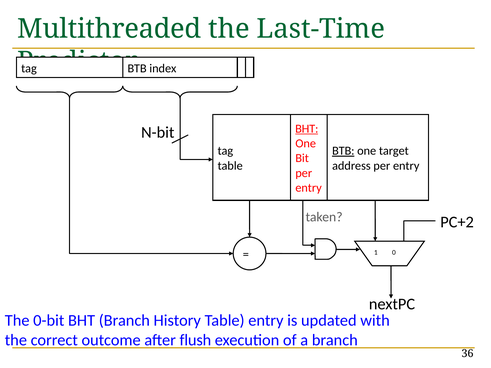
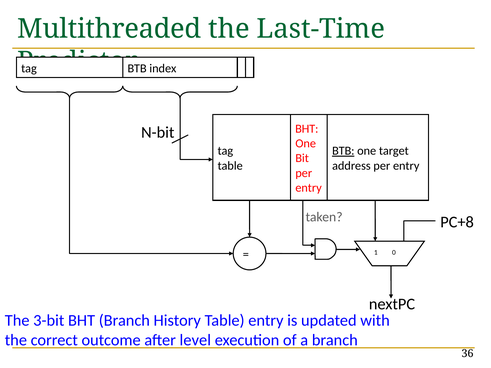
BHT at (307, 129) underline: present -> none
PC+2: PC+2 -> PC+8
0-bit: 0-bit -> 3-bit
flush: flush -> level
